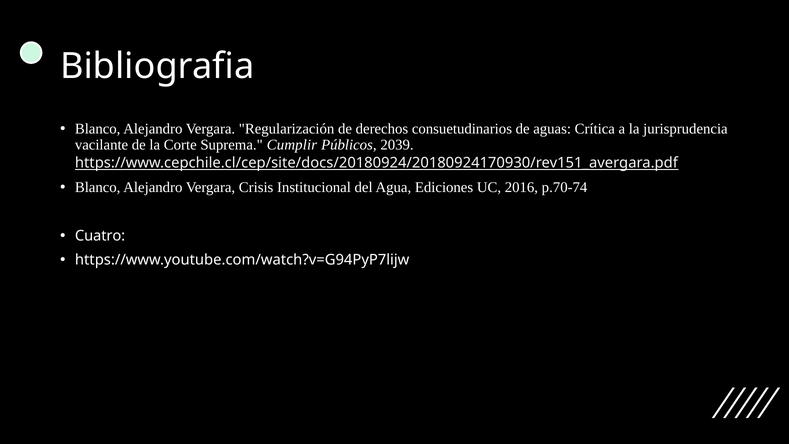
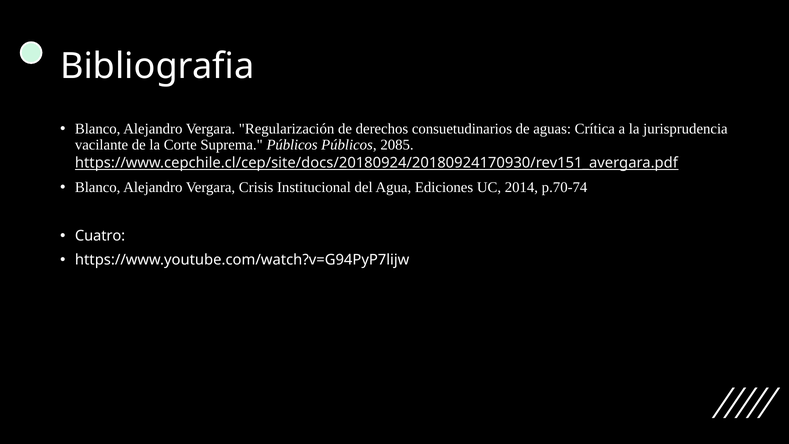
Suprema Cumplir: Cumplir -> Públicos
2039: 2039 -> 2085
2016: 2016 -> 2014
